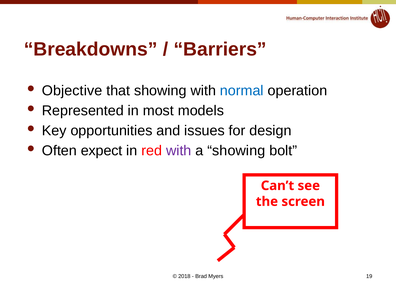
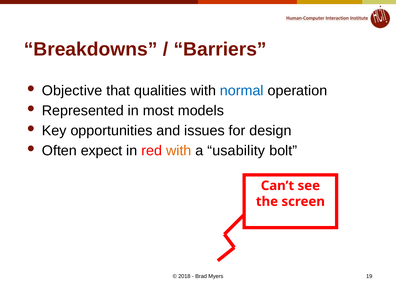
that showing: showing -> qualities
with at (179, 151) colour: purple -> orange
a showing: showing -> usability
